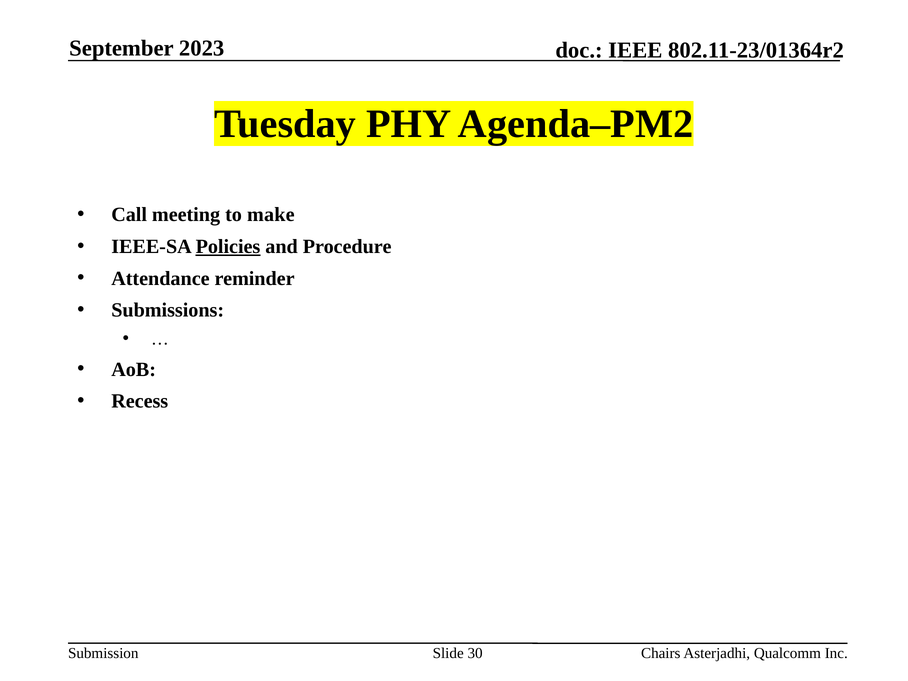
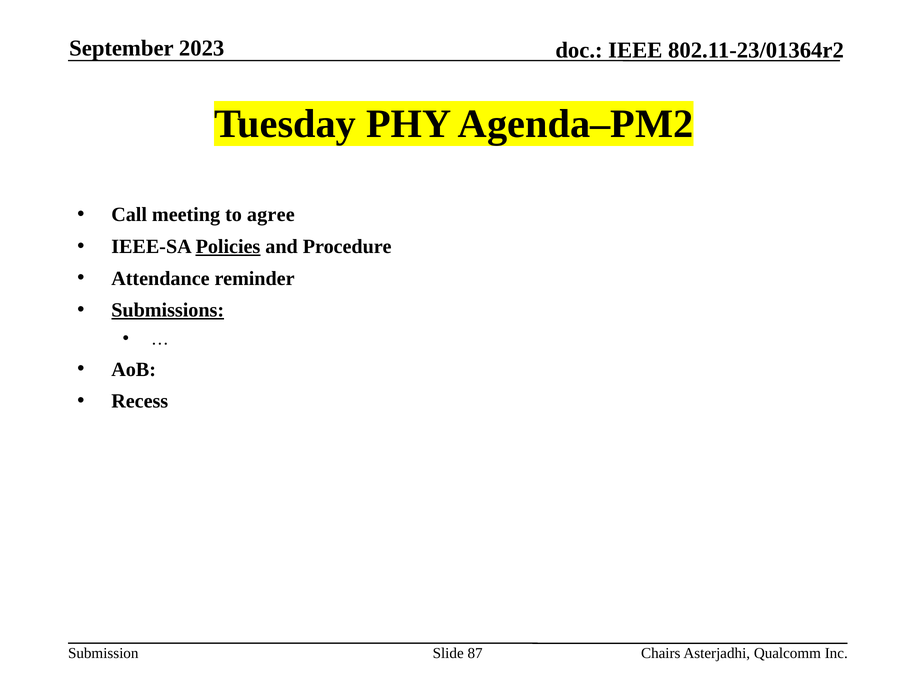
make: make -> agree
Submissions underline: none -> present
30: 30 -> 87
